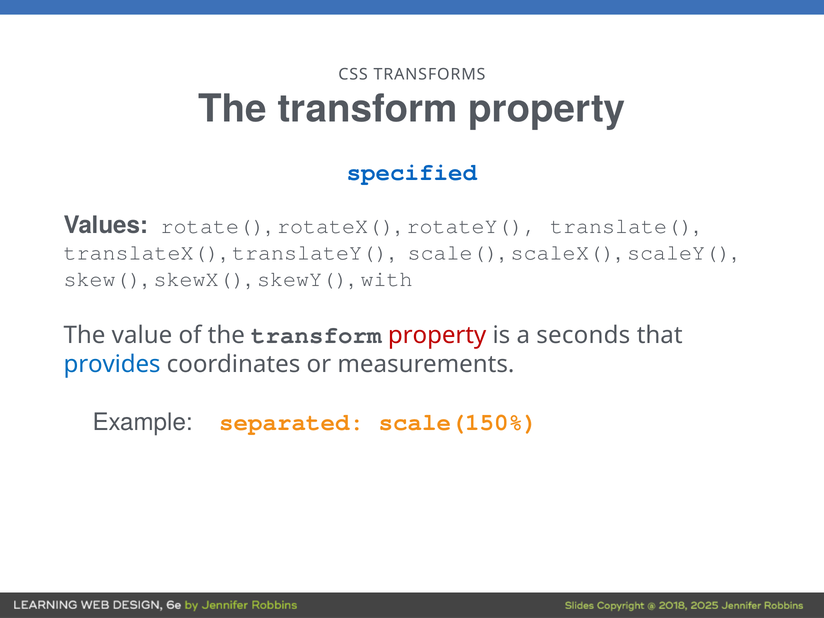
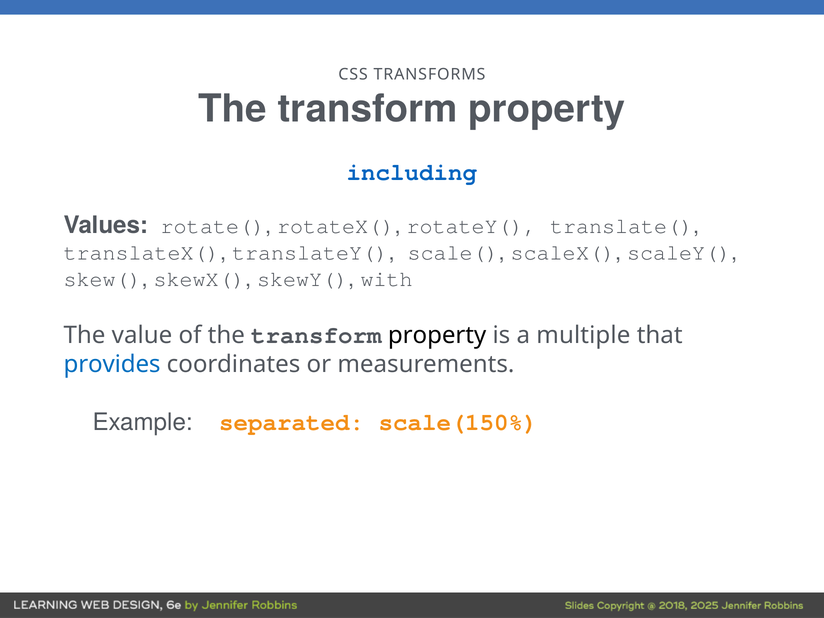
specified: specified -> including
property at (437, 336) colour: red -> black
seconds: seconds -> multiple
